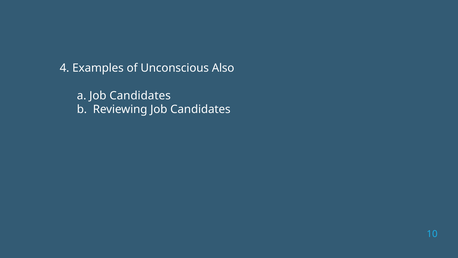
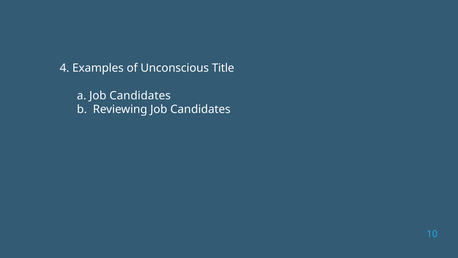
Also: Also -> Title
